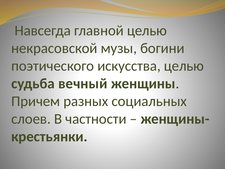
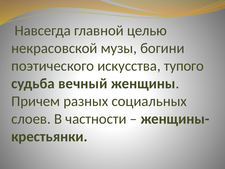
искусства целью: целью -> тупого
